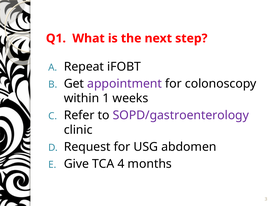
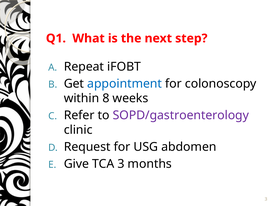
appointment colour: purple -> blue
1: 1 -> 8
TCA 4: 4 -> 3
